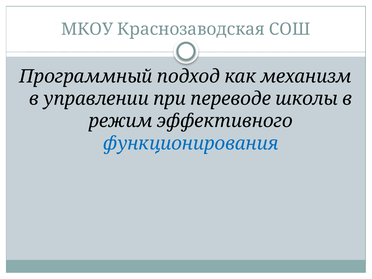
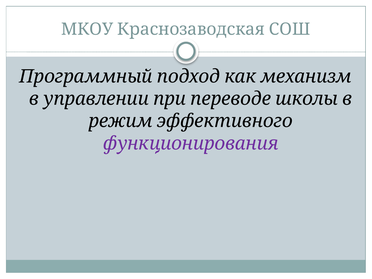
функционирования colour: blue -> purple
